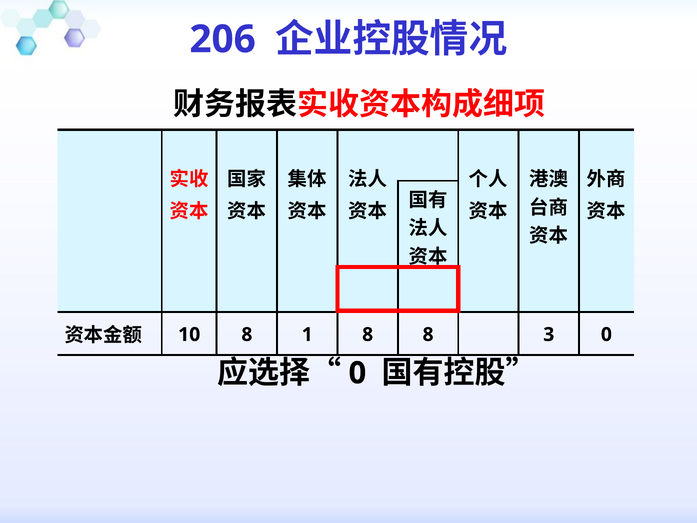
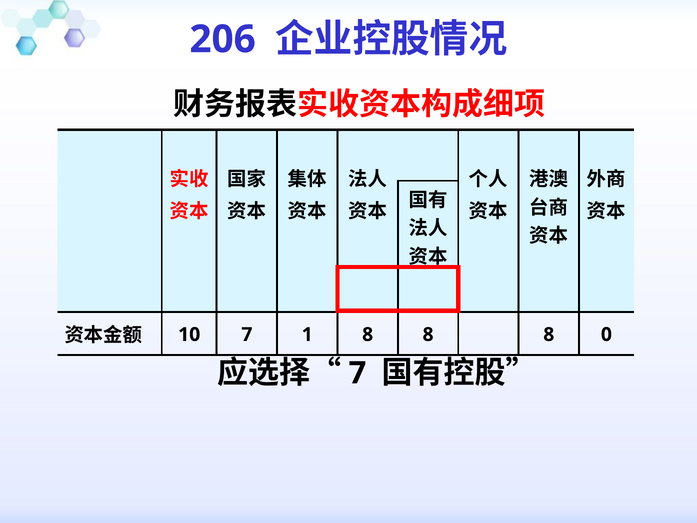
10 8: 8 -> 7
8 8 3: 3 -> 8
0 at (357, 373): 0 -> 7
